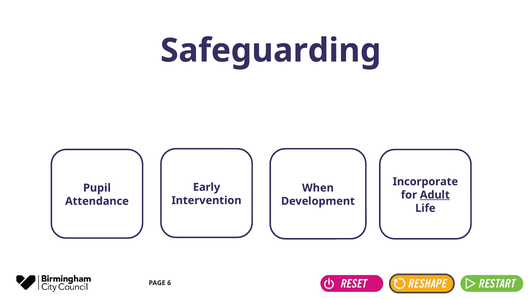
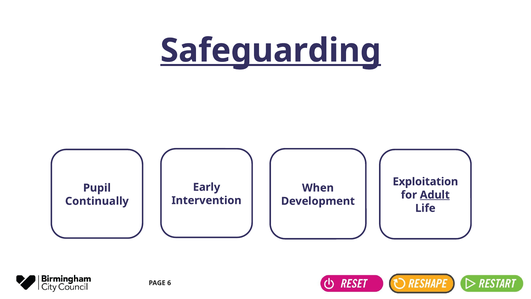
Safeguarding underline: none -> present
Incorporate: Incorporate -> Exploitation
Attendance: Attendance -> Continually
